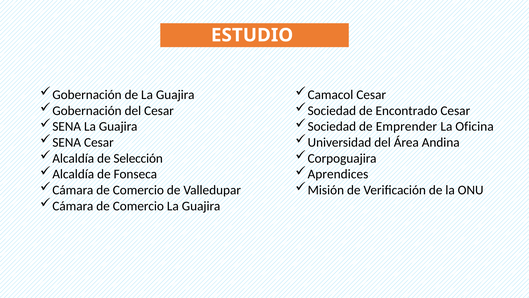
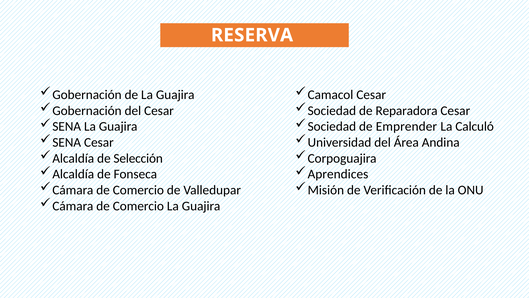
ESTUDIO: ESTUDIO -> RESERVA
Encontrado: Encontrado -> Reparadora
Oficina: Oficina -> Calculó
